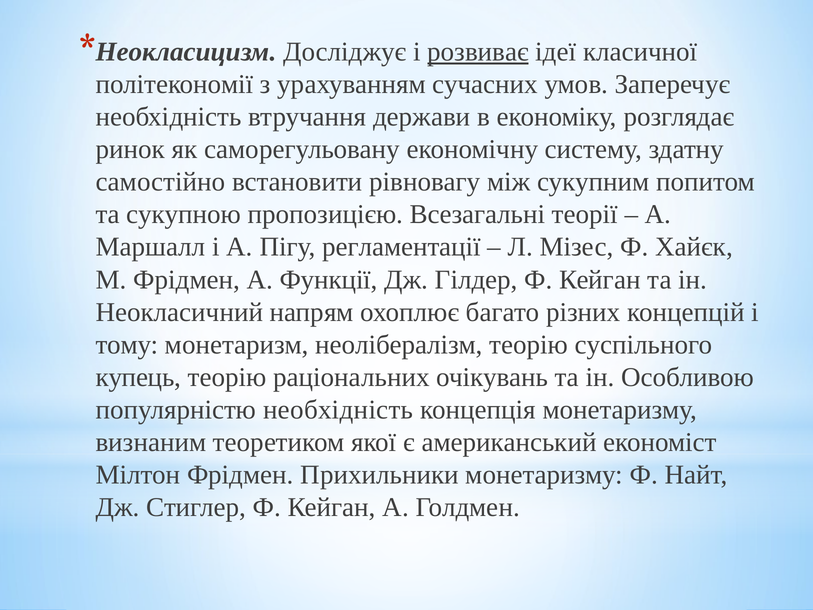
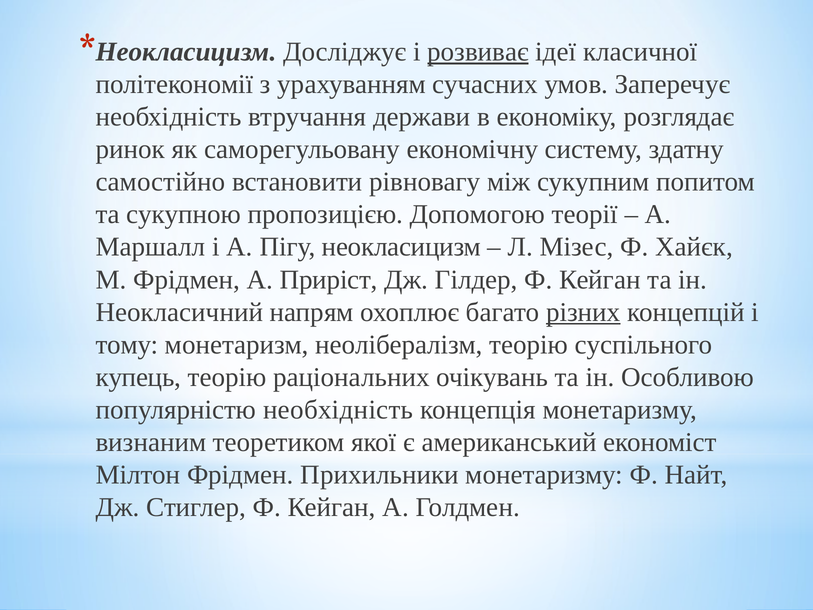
Всезагальні: Всезагальні -> Допомогою
регламентації: регламентації -> неокласицизм
Функції: Функції -> Приріст
різних underline: none -> present
